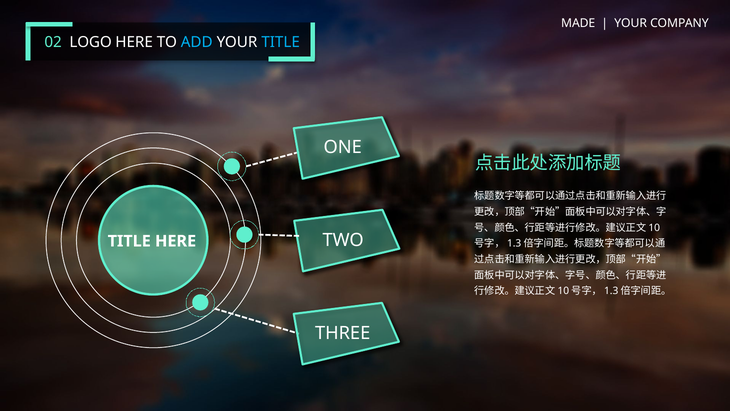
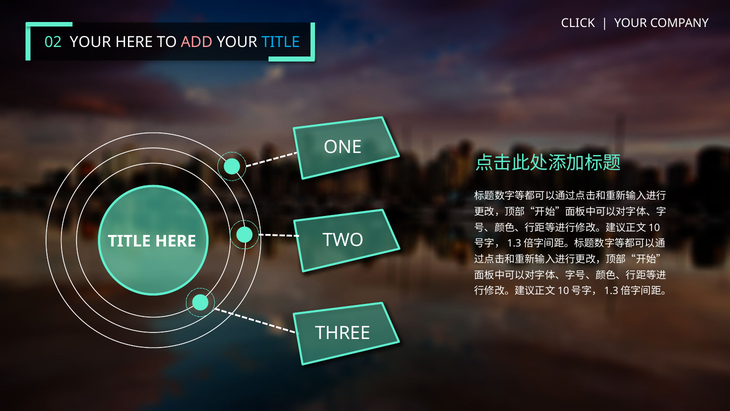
MADE: MADE -> CLICK
02 LOGO: LOGO -> YOUR
ADD colour: light blue -> pink
